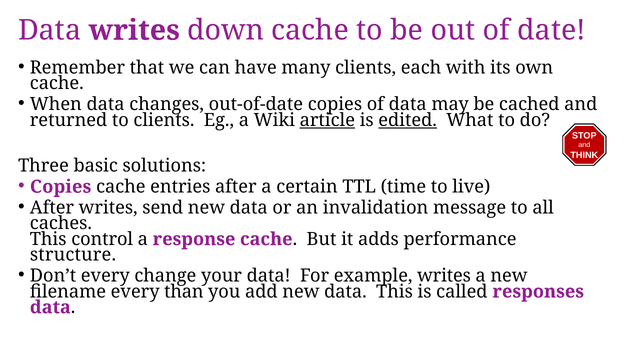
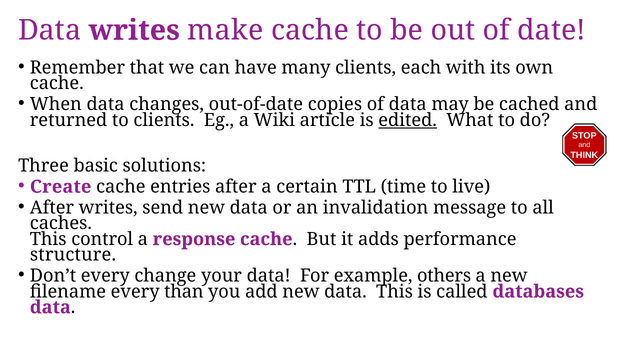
down: down -> make
article underline: present -> none
Copies at (61, 187): Copies -> Create
example writes: writes -> others
responses: responses -> databases
